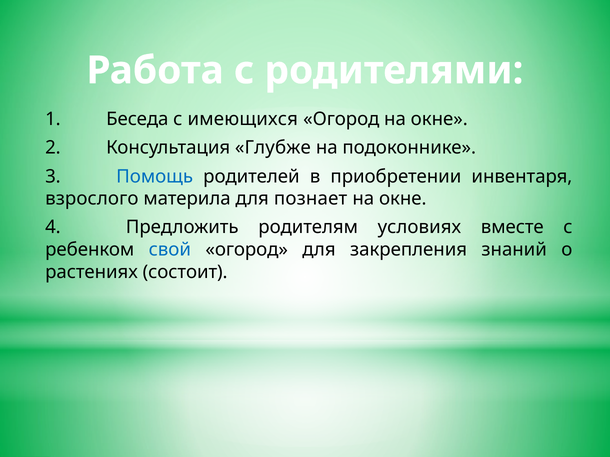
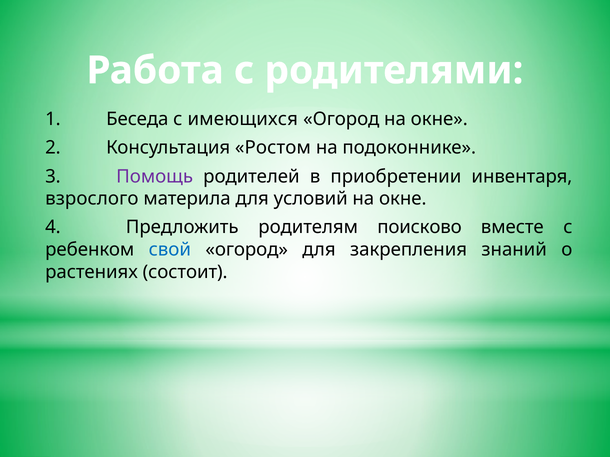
Глубже: Глубже -> Ростом
Помощь colour: blue -> purple
познает: познает -> условий
условиях: условиях -> поисково
